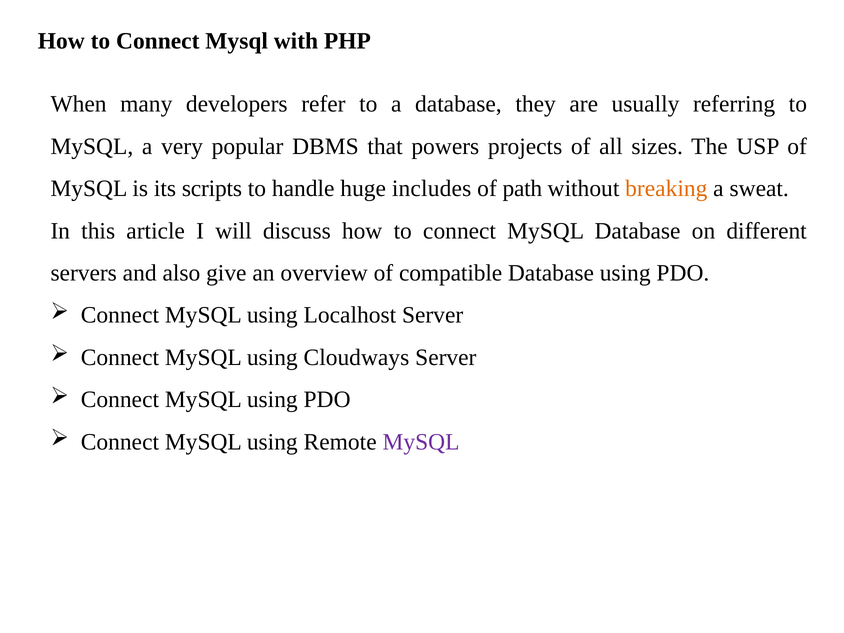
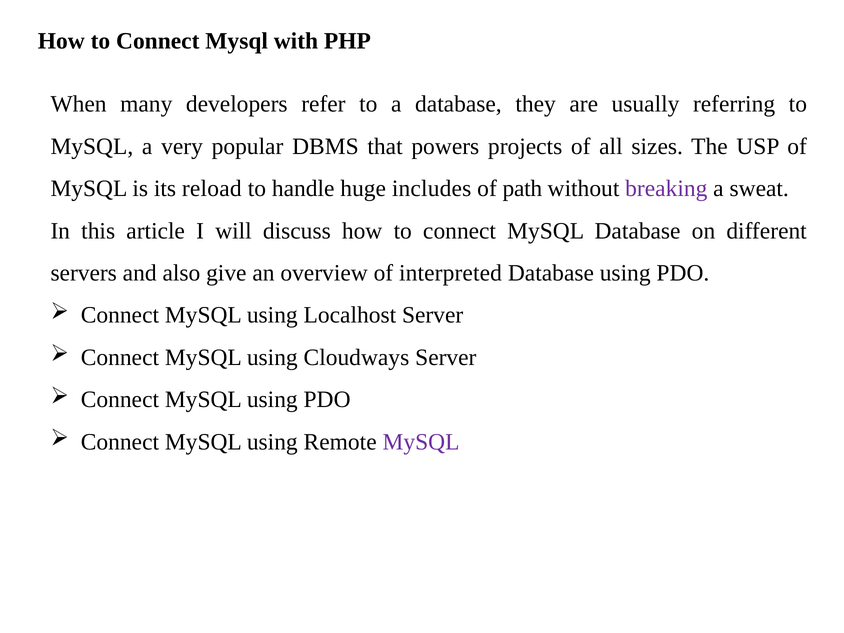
scripts: scripts -> reload
breaking colour: orange -> purple
compatible: compatible -> interpreted
